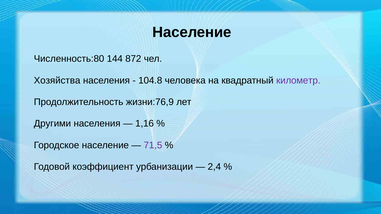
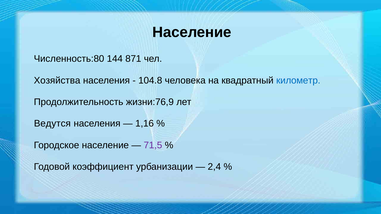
872: 872 -> 871
километр colour: purple -> blue
Другими: Другими -> Ведутся
